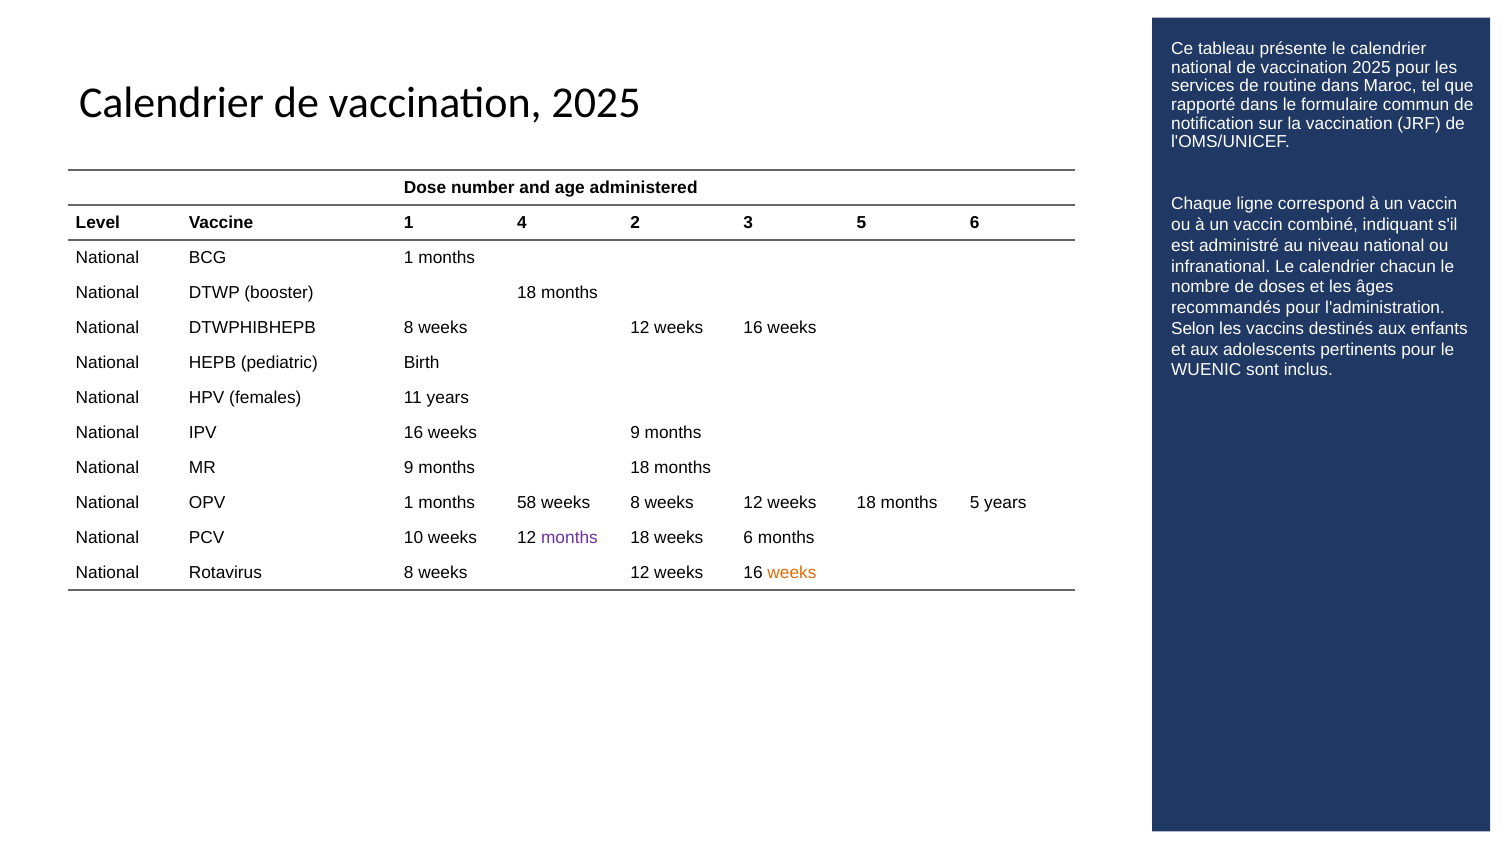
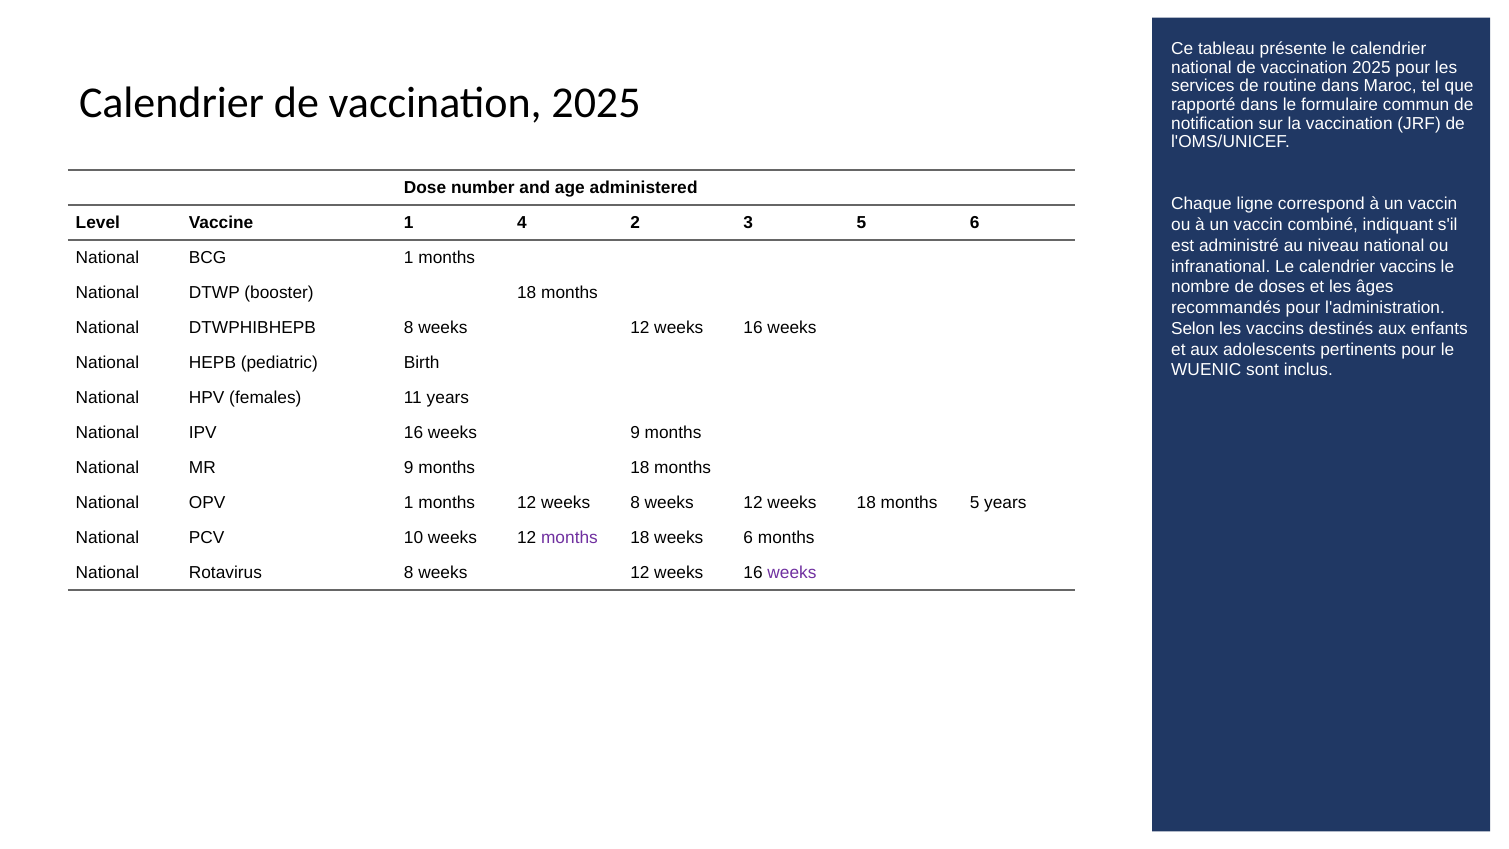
calendrier chacun: chacun -> vaccins
months 58: 58 -> 12
weeks at (792, 572) colour: orange -> purple
